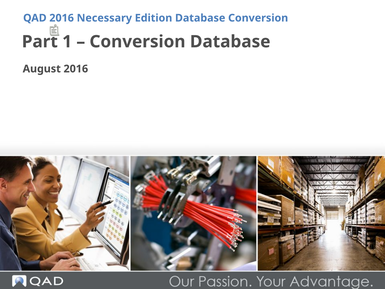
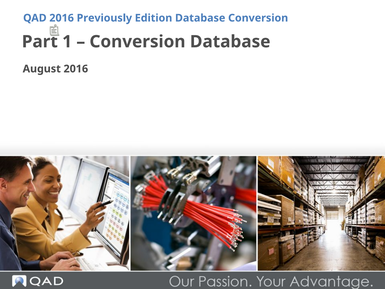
Necessary: Necessary -> Previously
